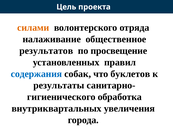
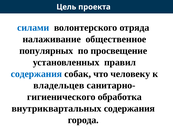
силами colour: orange -> blue
результатов: результатов -> популярных
буклетов: буклетов -> человеку
результаты: результаты -> владельцев
внутриквартальных увеличения: увеличения -> содержания
